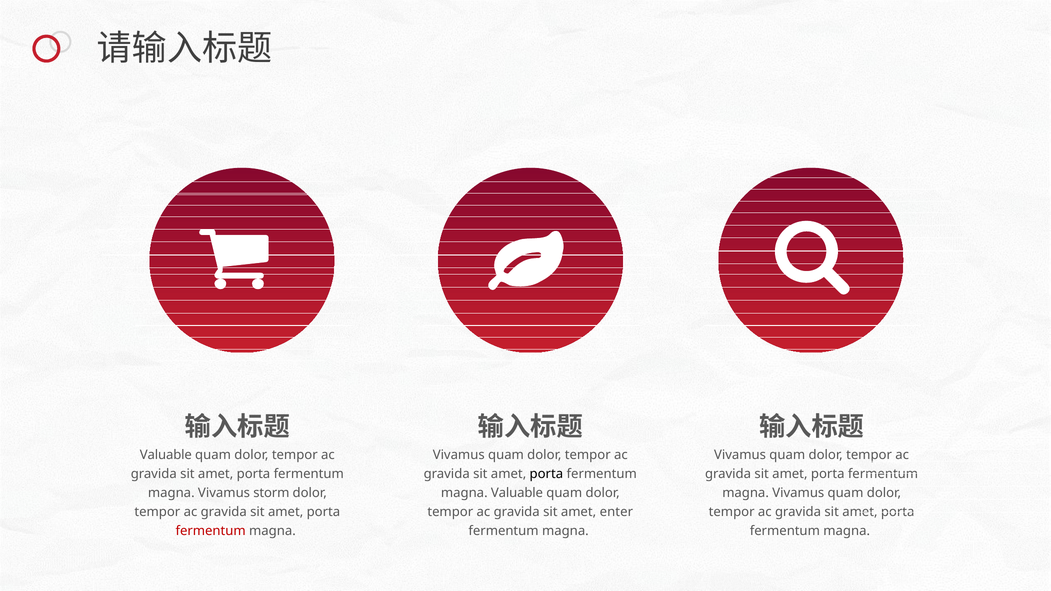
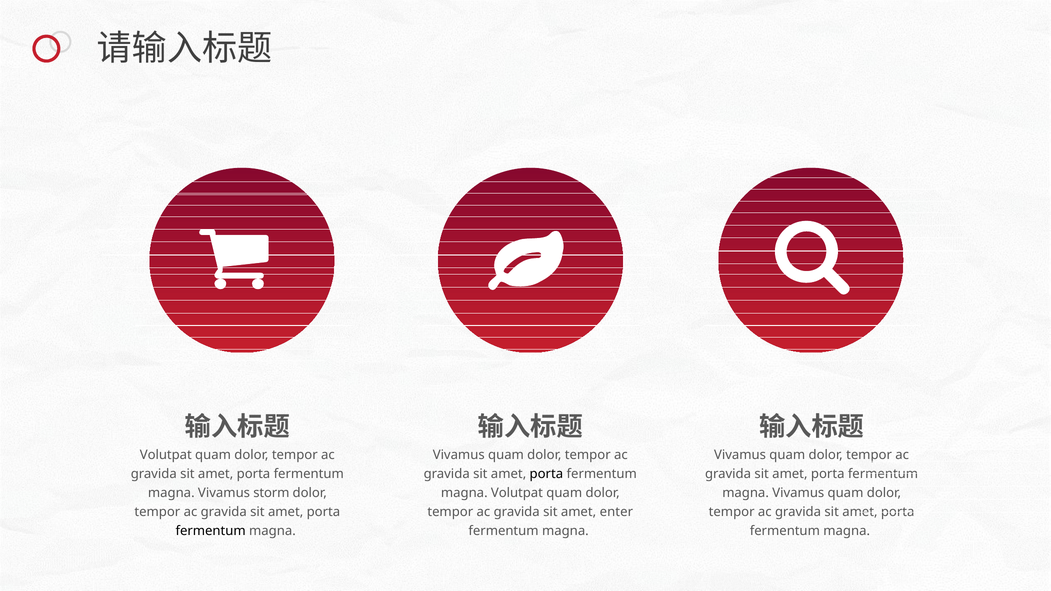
Valuable at (166, 455): Valuable -> Volutpat
magna Valuable: Valuable -> Volutpat
fermentum at (211, 531) colour: red -> black
